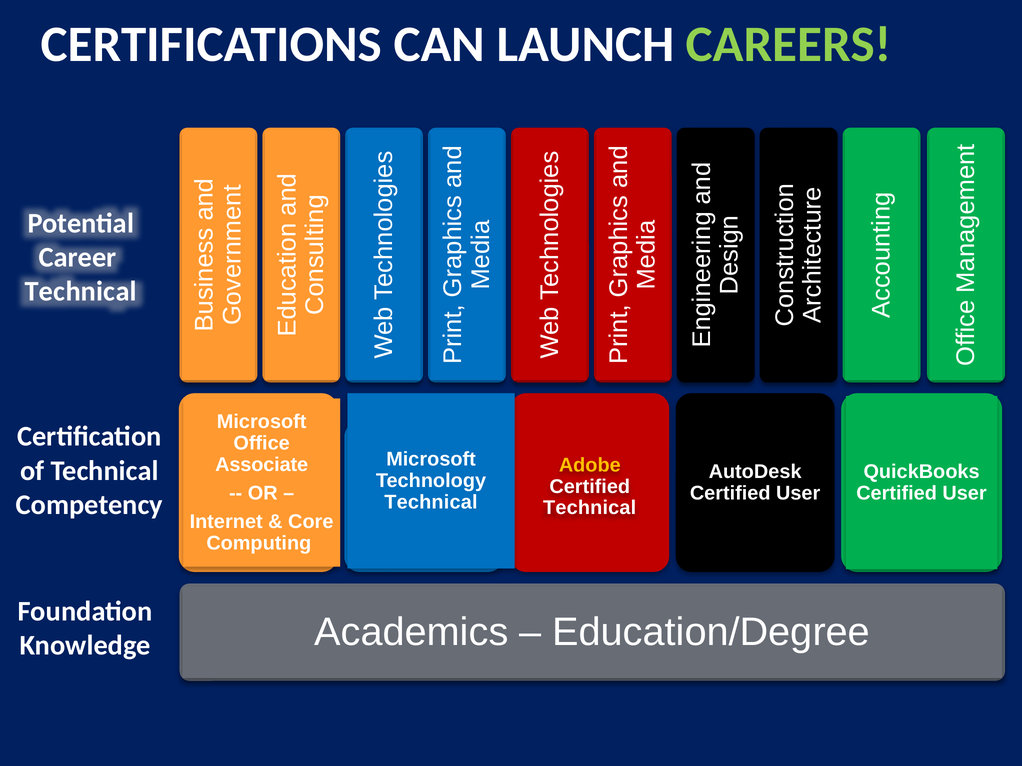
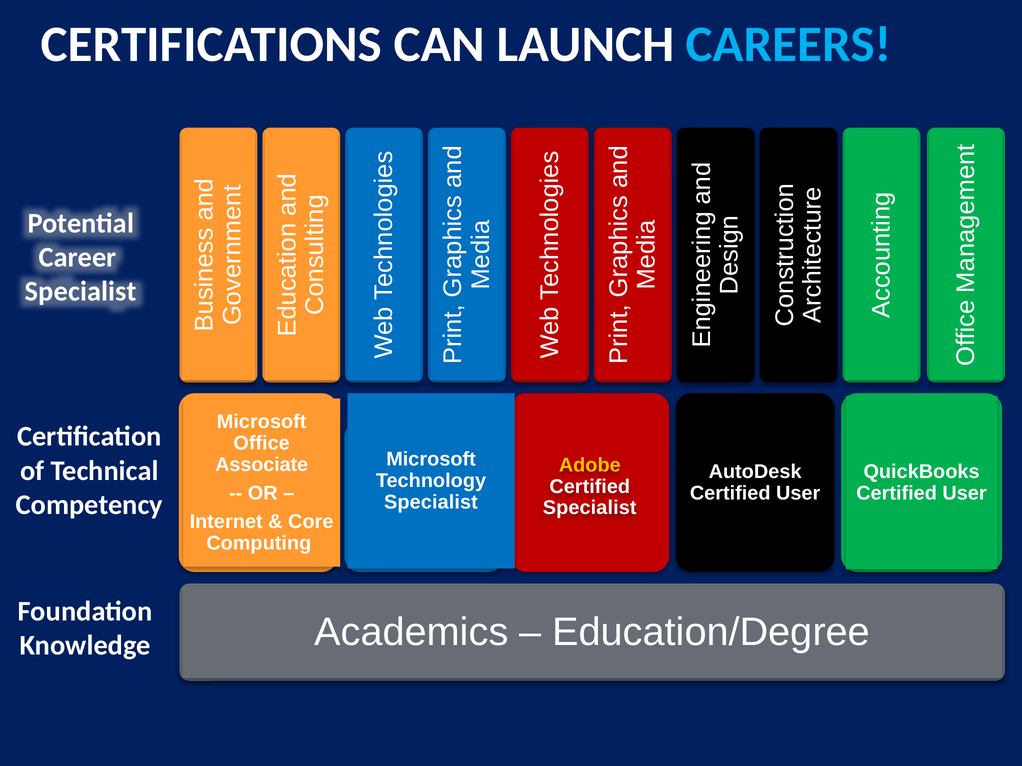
CAREERS colour: light green -> light blue
Technical at (81, 292): Technical -> Specialist
Technical at (431, 503): Technical -> Specialist
Technical at (590, 508): Technical -> Specialist
